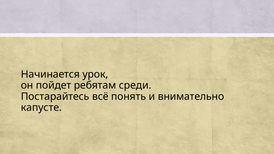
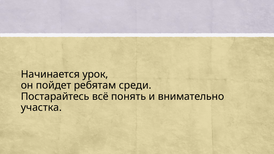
капусте: капусте -> участка
